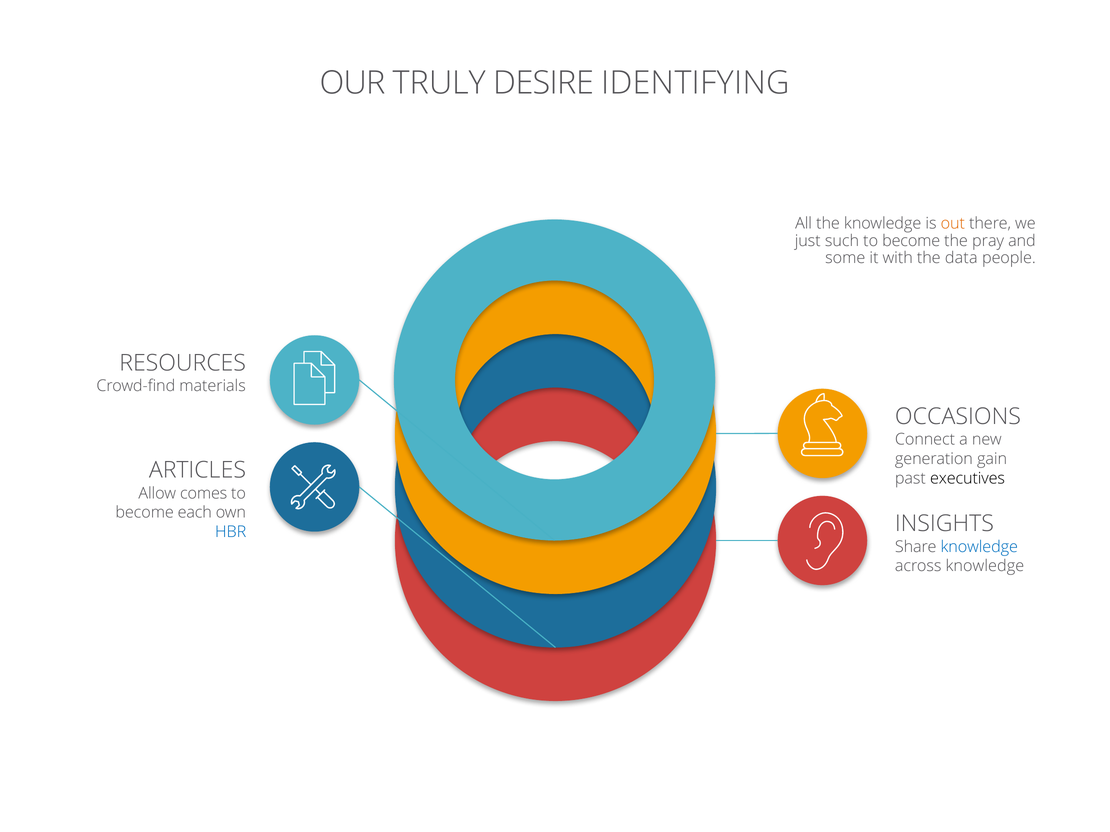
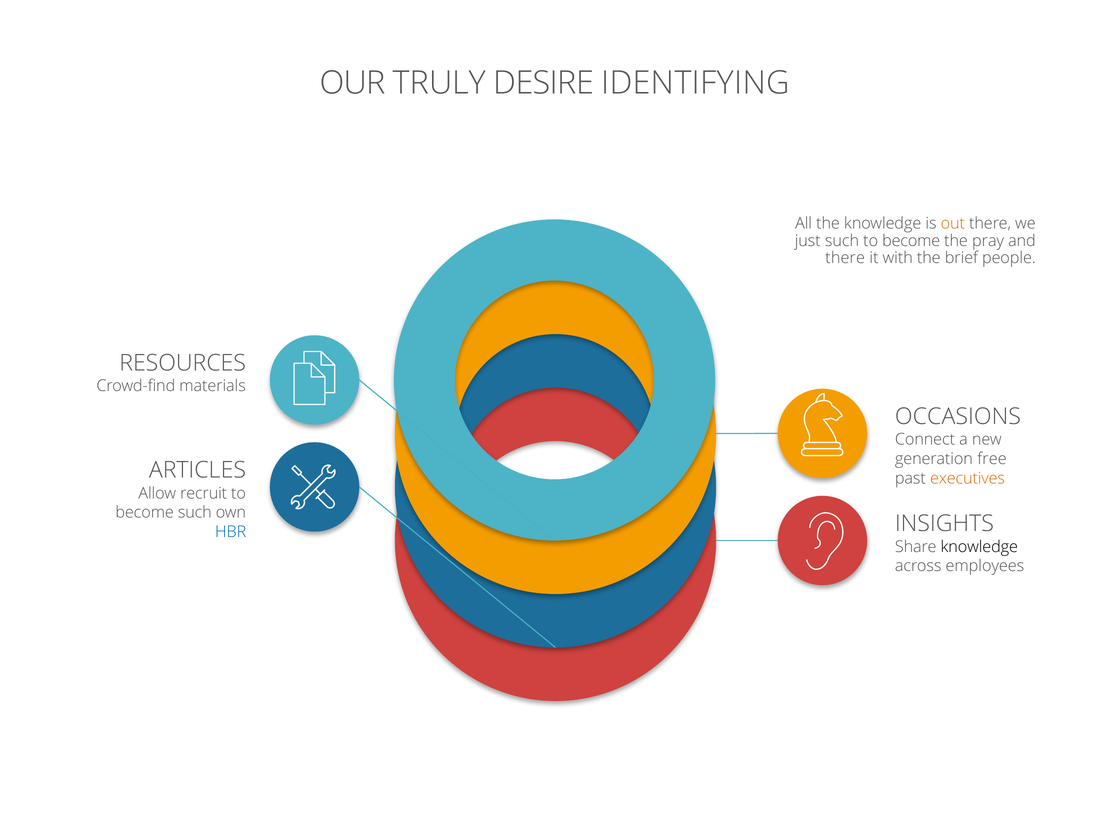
some at (845, 258): some -> there
data: data -> brief
gain: gain -> free
executives colour: black -> orange
comes: comes -> recruit
become each: each -> such
knowledge at (979, 547) colour: blue -> black
across knowledge: knowledge -> employees
